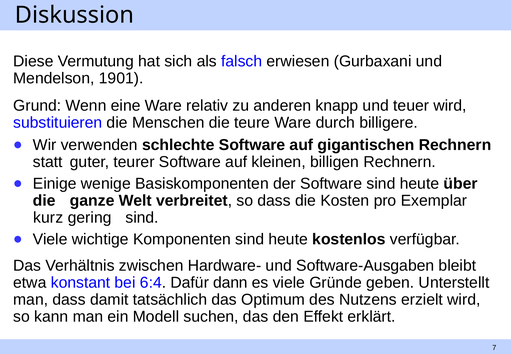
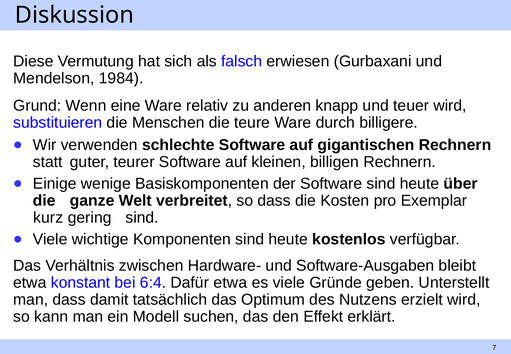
1901: 1901 -> 1984
Dafür dann: dann -> etwa
